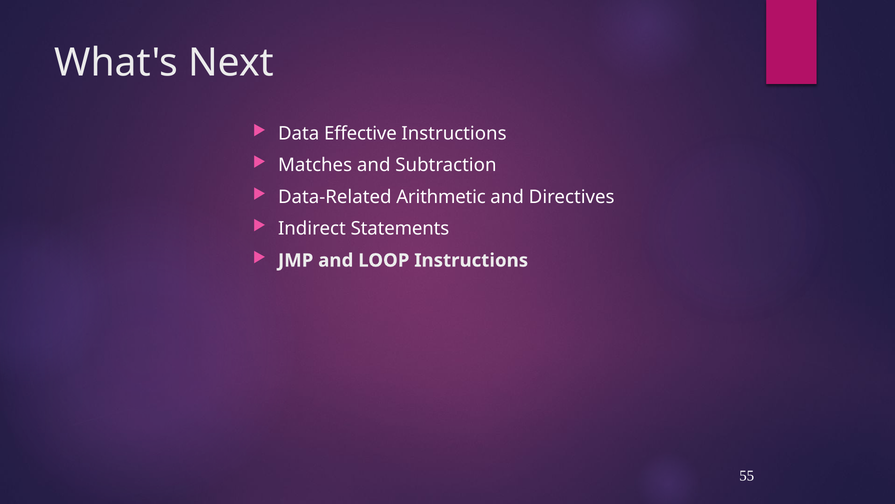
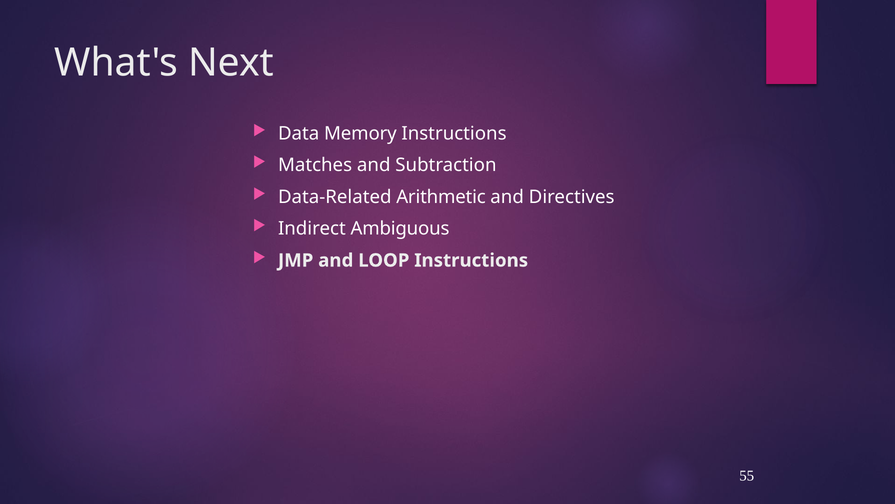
Effective: Effective -> Memory
Statements: Statements -> Ambiguous
